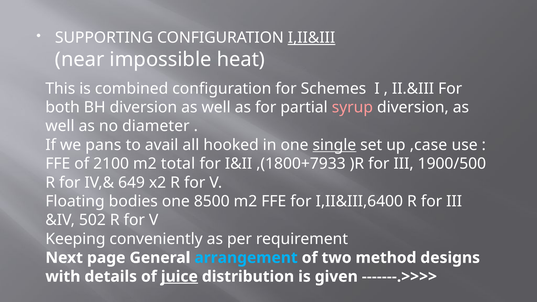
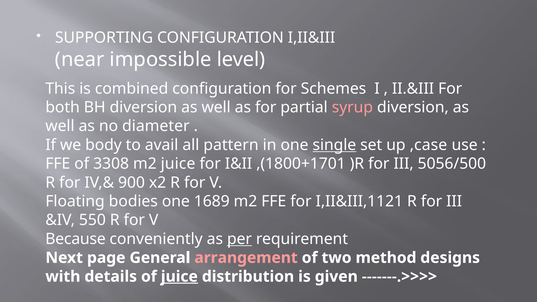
I,II&III underline: present -> none
heat: heat -> level
pans: pans -> body
hooked: hooked -> pattern
2100: 2100 -> 3308
m2 total: total -> juice
,(1800+7933: ,(1800+7933 -> ,(1800+1701
1900/500: 1900/500 -> 5056/500
649: 649 -> 900
8500: 8500 -> 1689
I,II&III,6400: I,II&III,6400 -> I,II&III,1121
502: 502 -> 550
Keeping: Keeping -> Because
per underline: none -> present
arrangement colour: light blue -> pink
